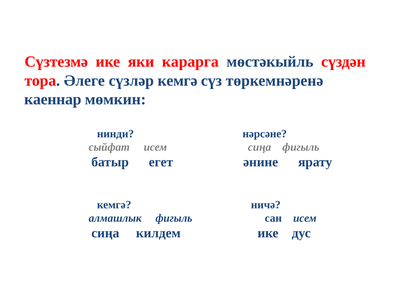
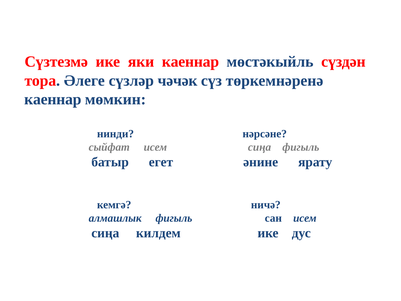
яки карарга: карарга -> каеннар
сүзләр кемгә: кемгә -> чәчәк
